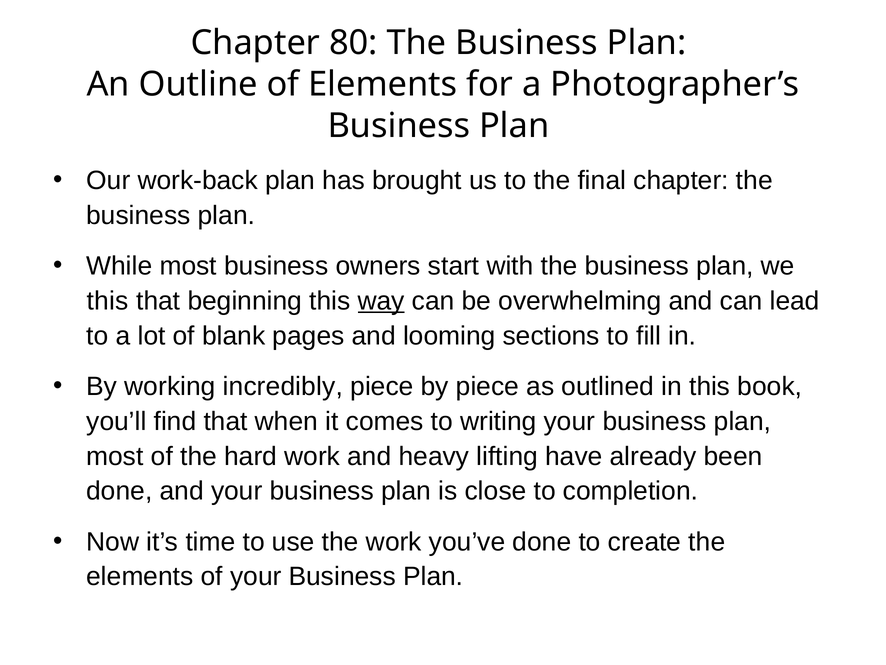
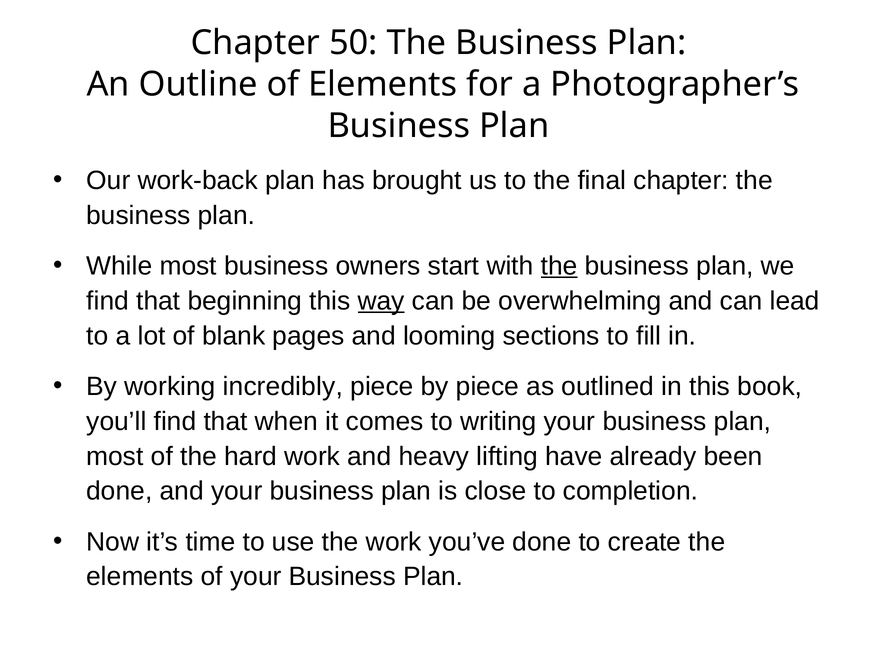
80: 80 -> 50
the at (559, 266) underline: none -> present
this at (107, 301): this -> find
